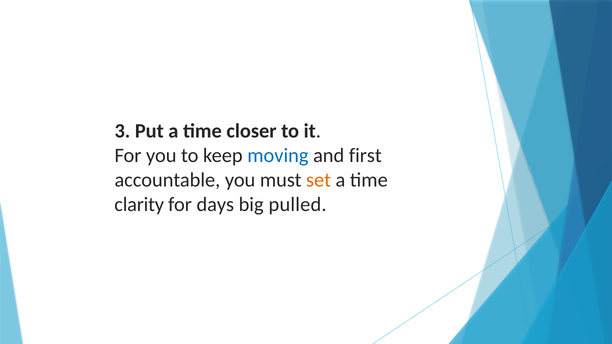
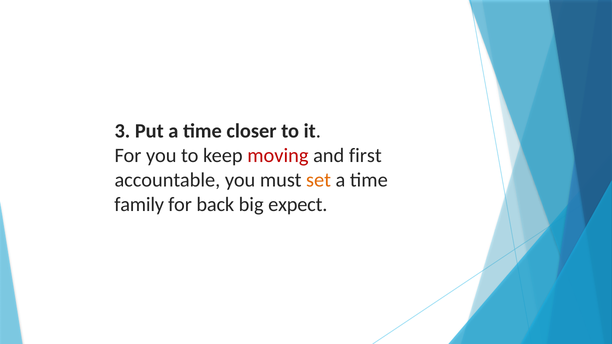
moving colour: blue -> red
clarity: clarity -> family
days: days -> back
pulled: pulled -> expect
